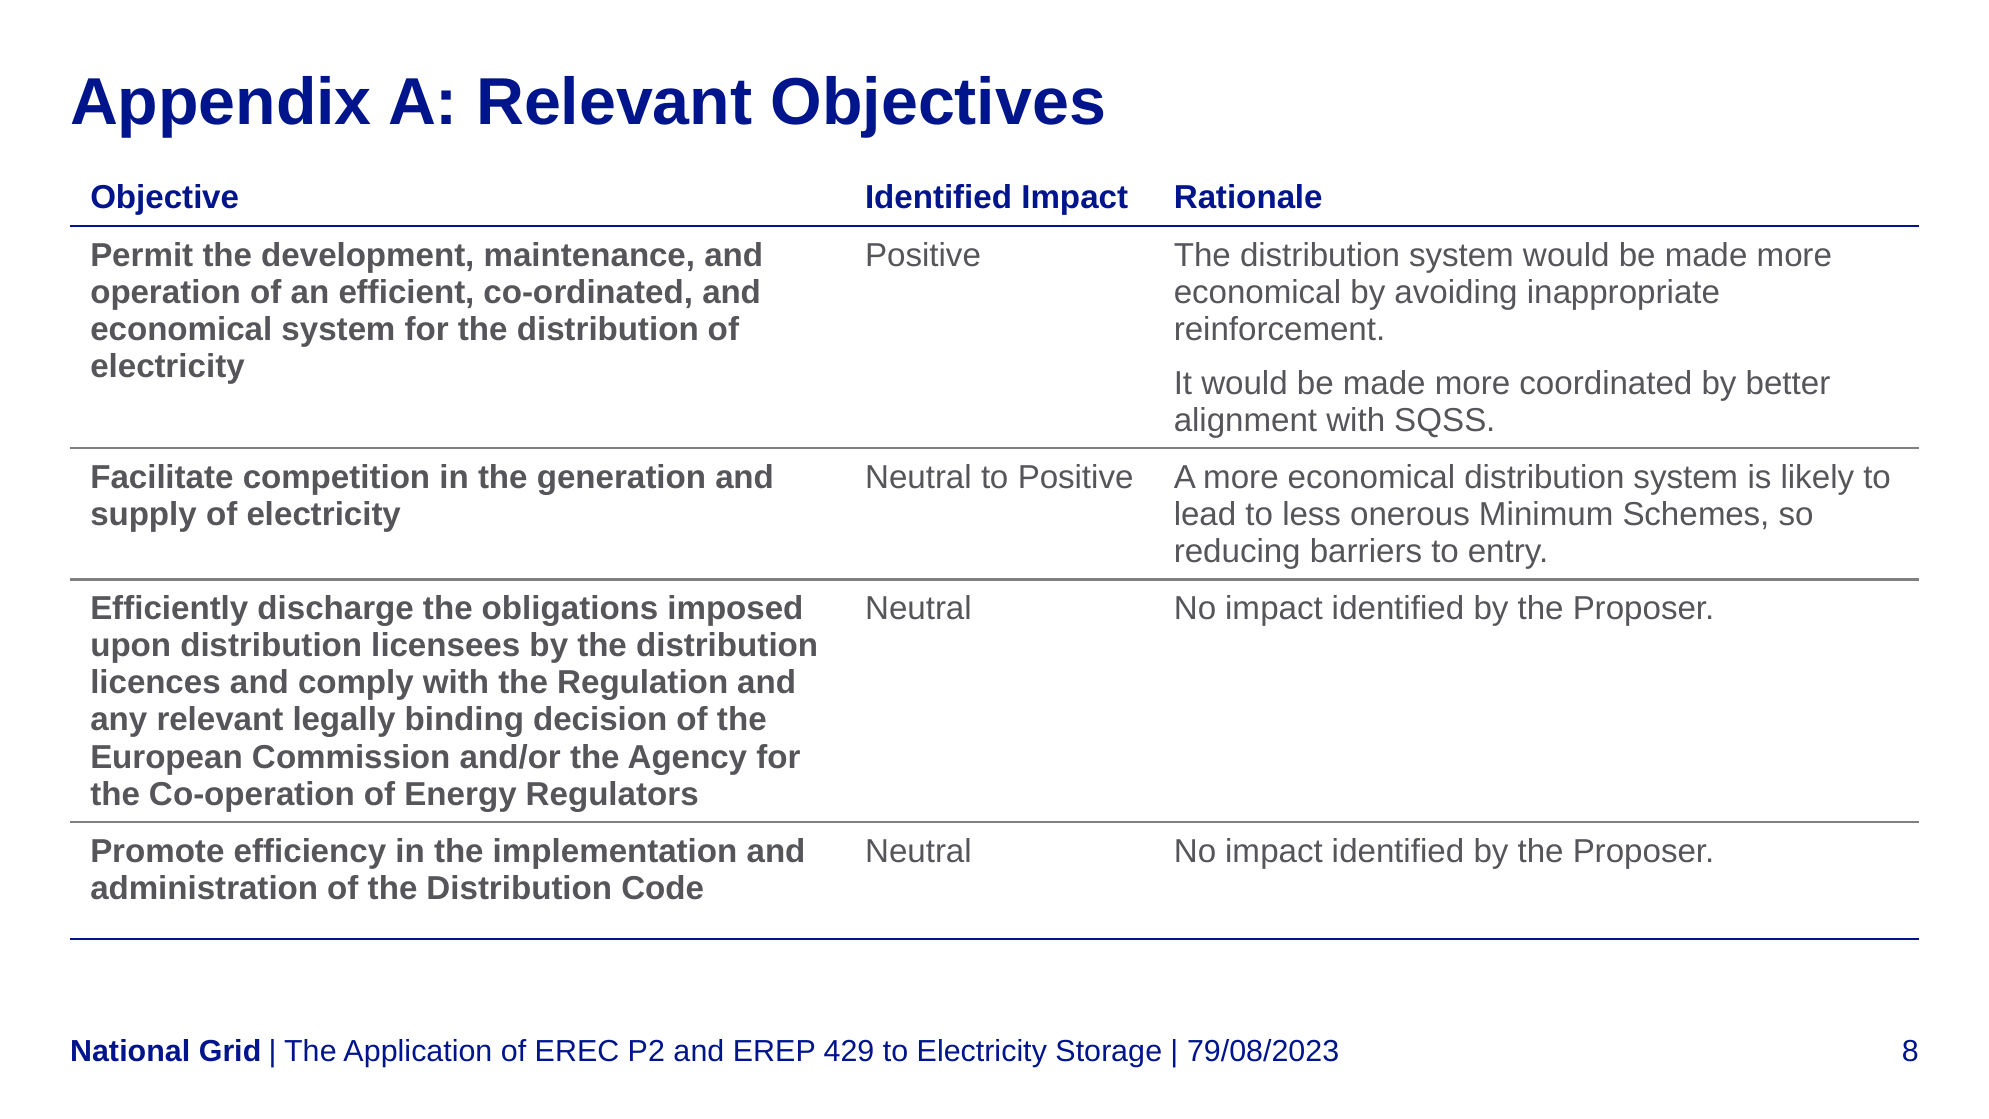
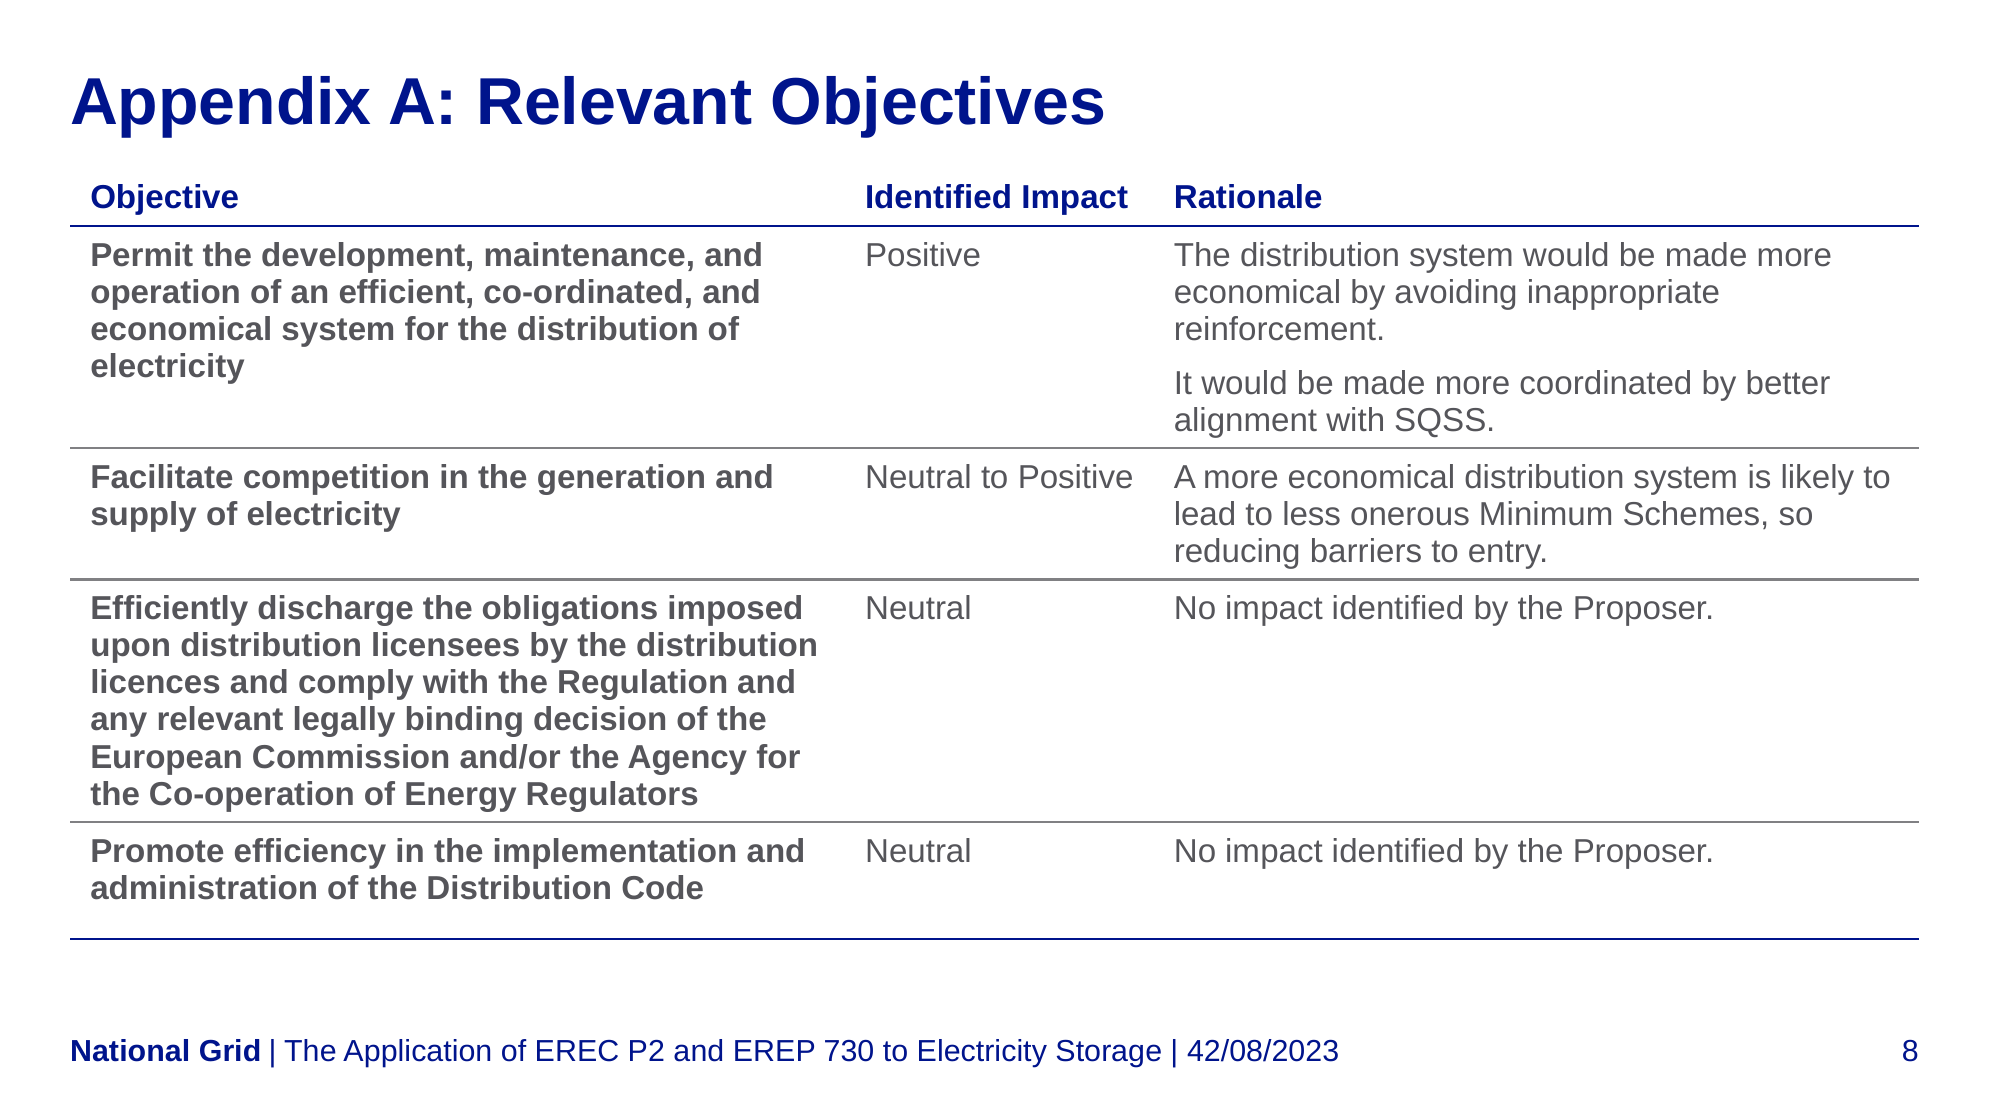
429: 429 -> 730
79/08/2023: 79/08/2023 -> 42/08/2023
